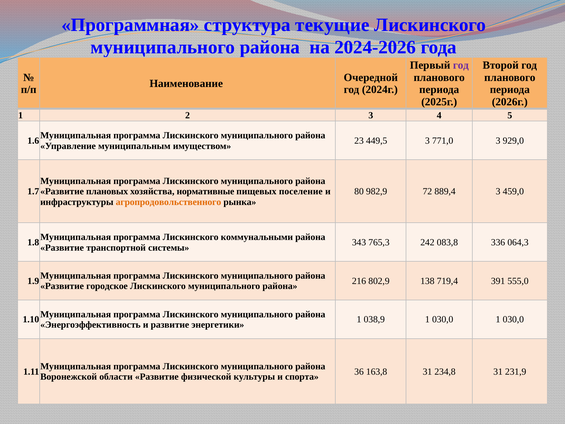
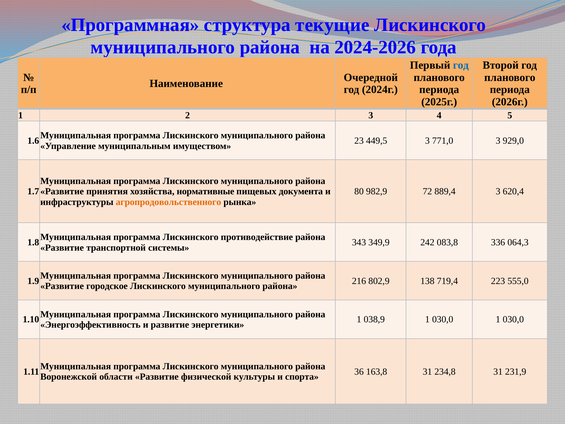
год at (461, 65) colour: purple -> blue
плановых: плановых -> принятия
поселение: поселение -> документа
459,0: 459,0 -> 620,4
коммунальными: коммунальными -> противодействие
765,3: 765,3 -> 349,9
391: 391 -> 223
